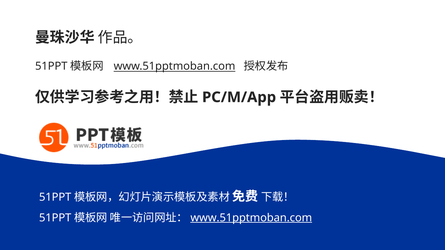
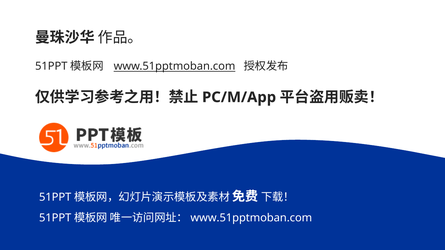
www.51pptmoban.com at (251, 218) underline: present -> none
